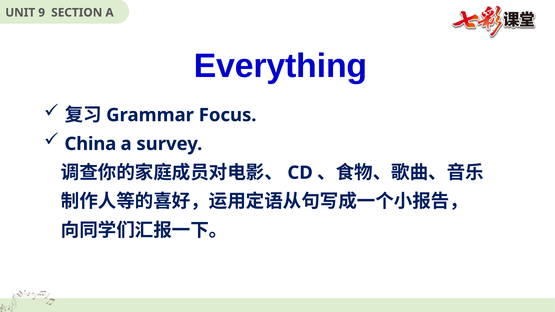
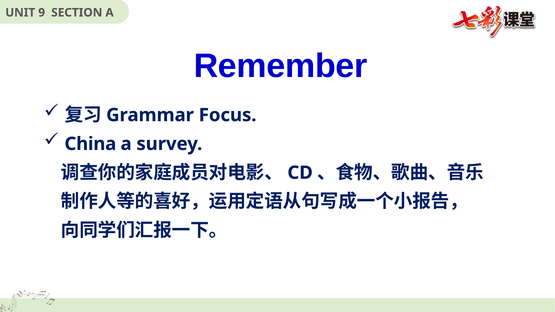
Everything: Everything -> Remember
